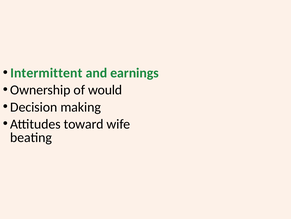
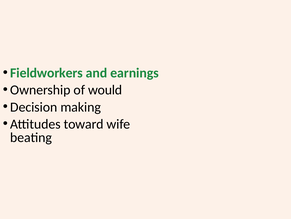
Intermittent: Intermittent -> Fieldworkers
